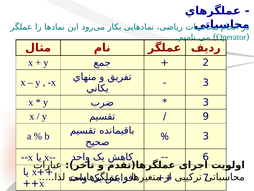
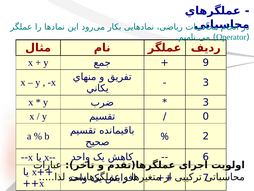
2: 2 -> 9
9: 9 -> 0
3 at (206, 136): 3 -> 2
